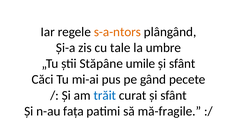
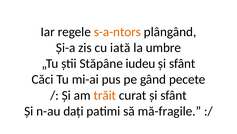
tale: tale -> iată
umile: umile -> iudeu
trăit colour: blue -> orange
fața: fața -> dați
